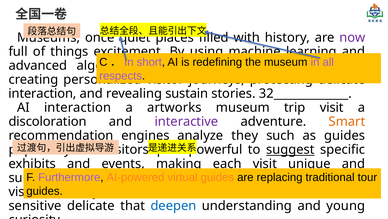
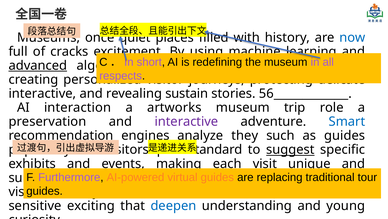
now colour: purple -> blue
things: things -> cracks
advanced underline: none -> present
interaction at (42, 93): interaction -> interactive
32_____________: 32_____________ -> 56_____________
trip visit: visit -> role
discoloration: discoloration -> preservation
Smart colour: orange -> blue
powerful: powerful -> standard
delicate at (91, 205): delicate -> exciting
